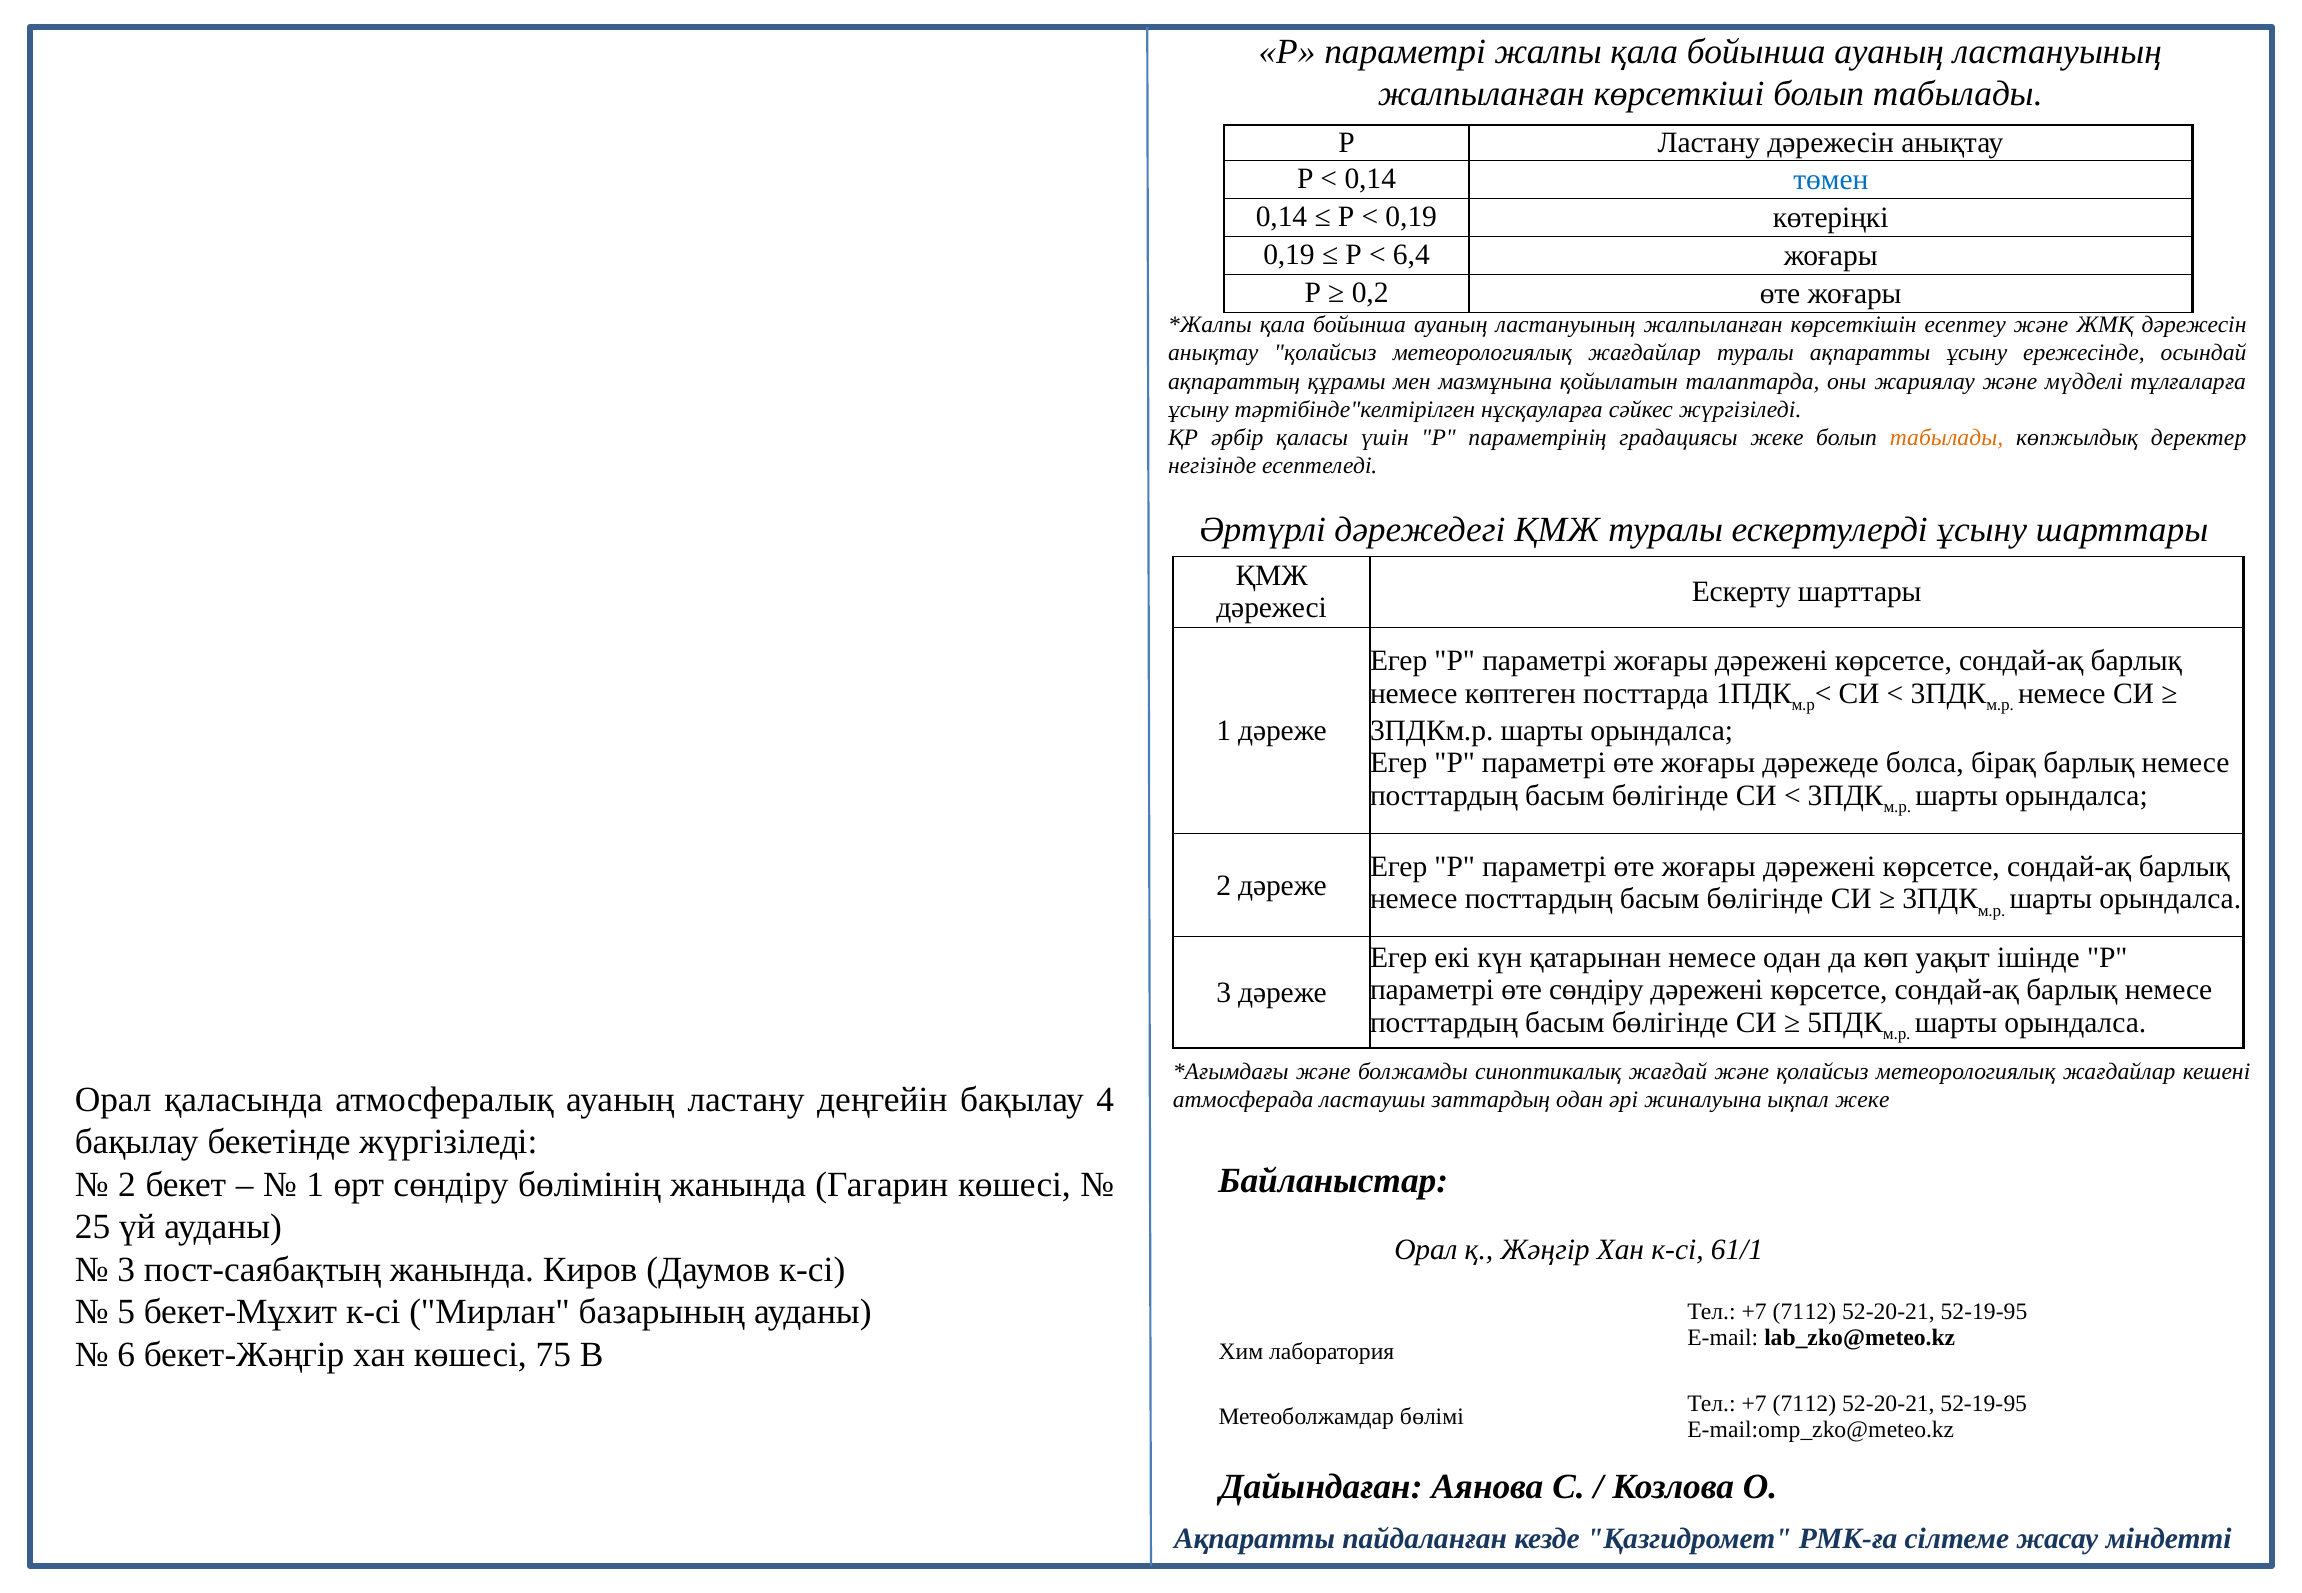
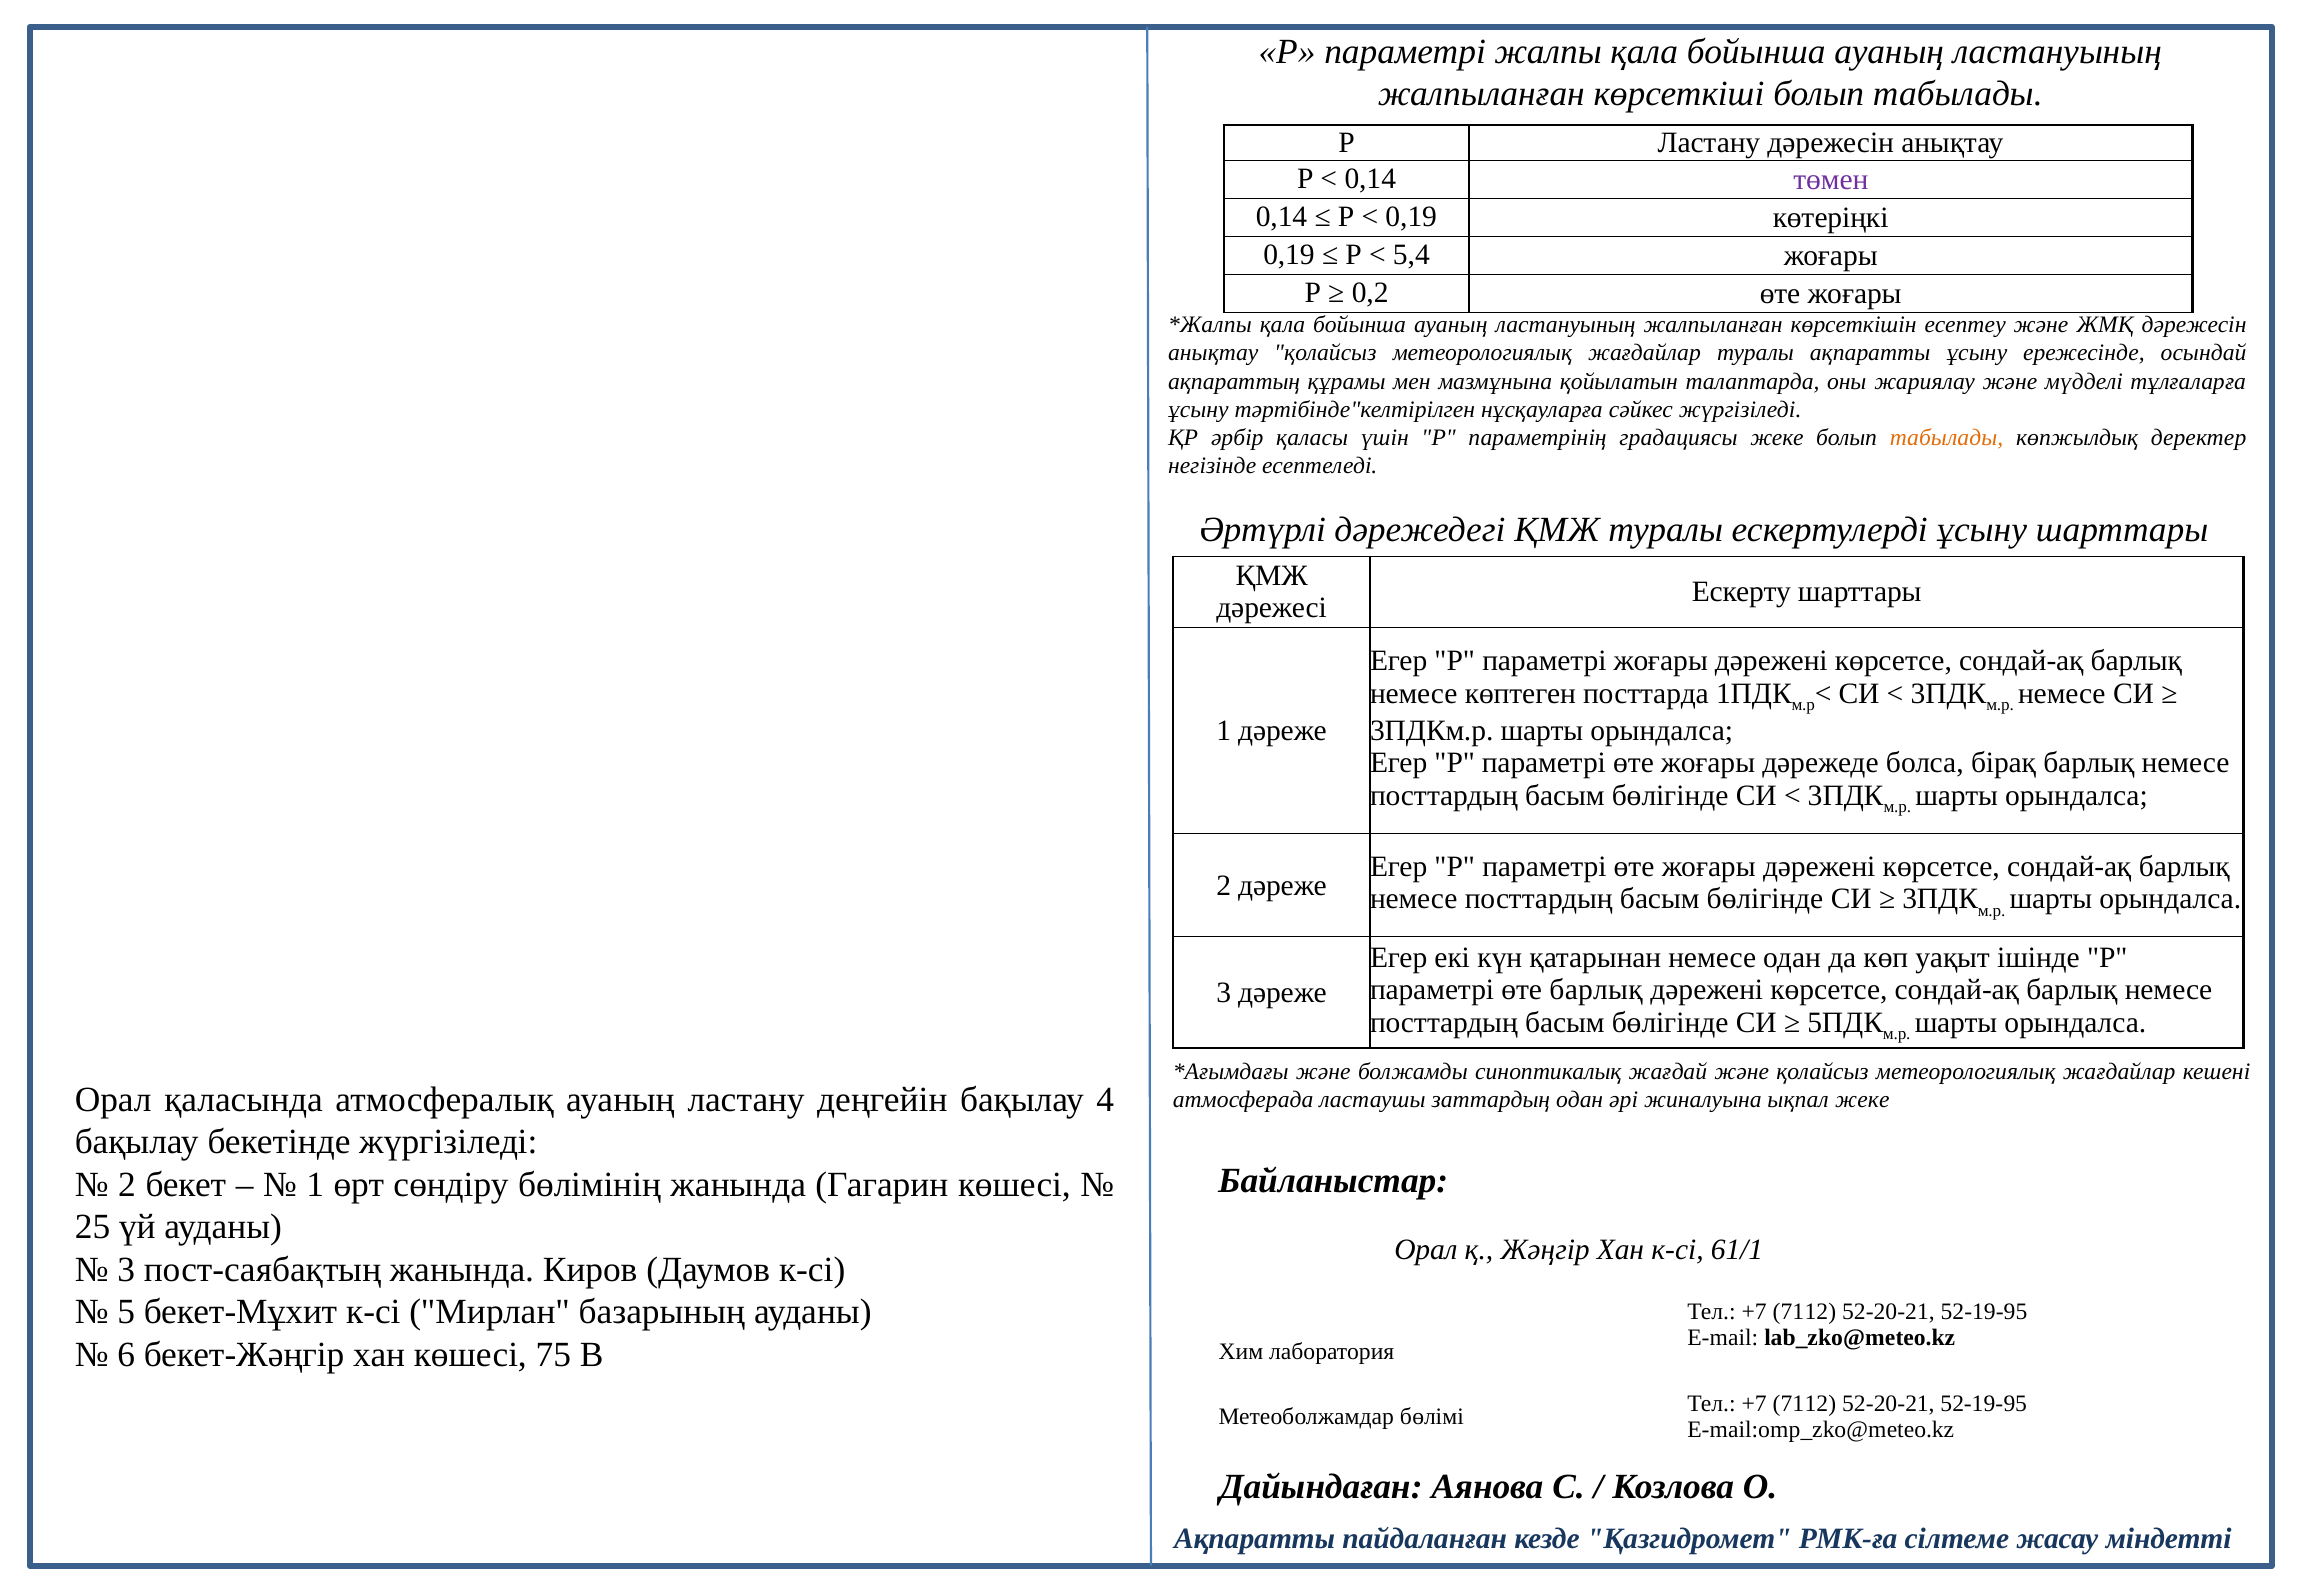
төмен colour: blue -> purple
6,4: 6,4 -> 5,4
өте сөндіру: сөндіру -> барлық
